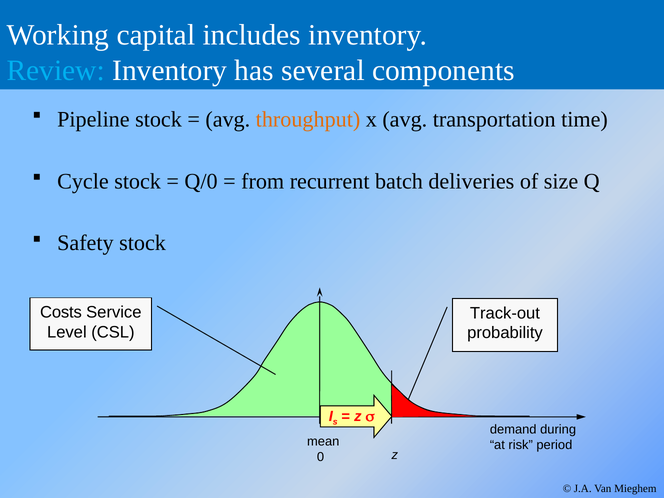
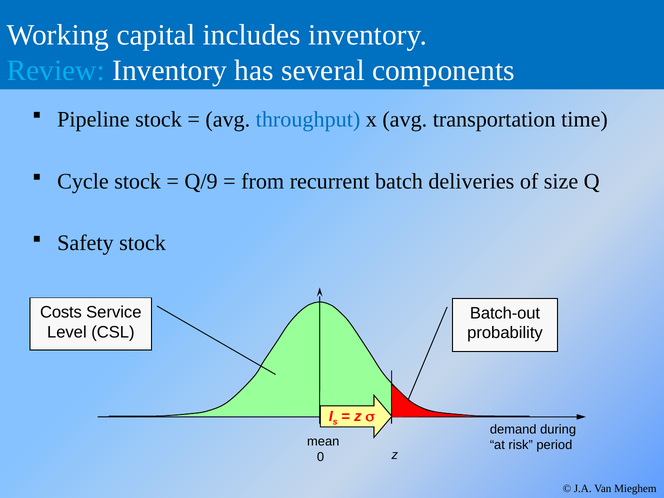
throughput colour: orange -> blue
Q/0: Q/0 -> Q/9
Track-out: Track-out -> Batch-out
